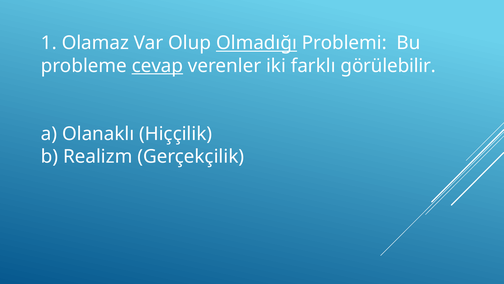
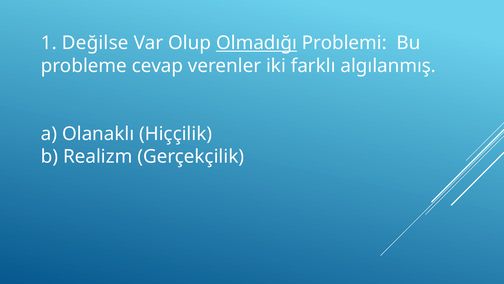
Olamaz: Olamaz -> Değilse
cevap underline: present -> none
görülebilir: görülebilir -> algılanmış
